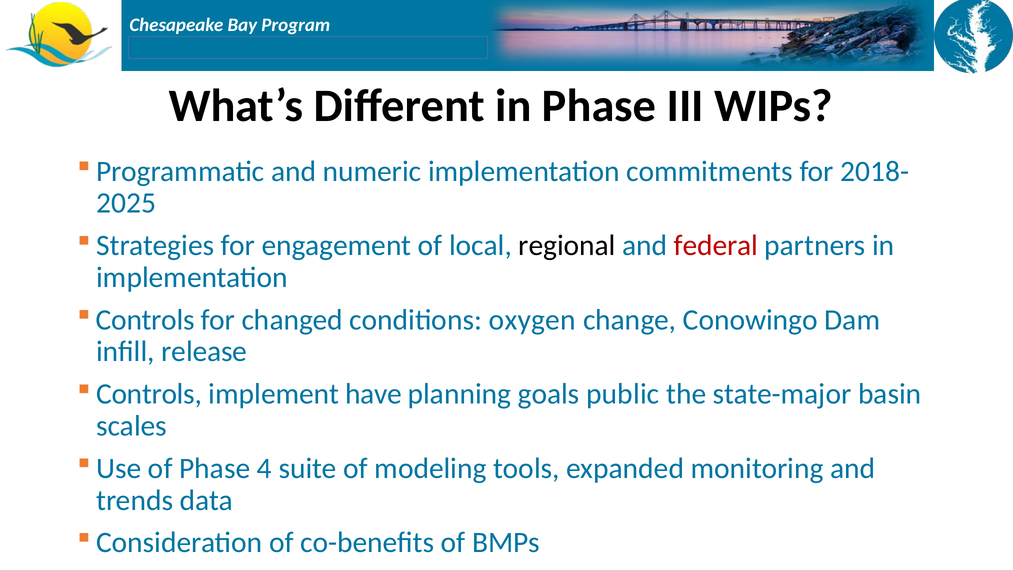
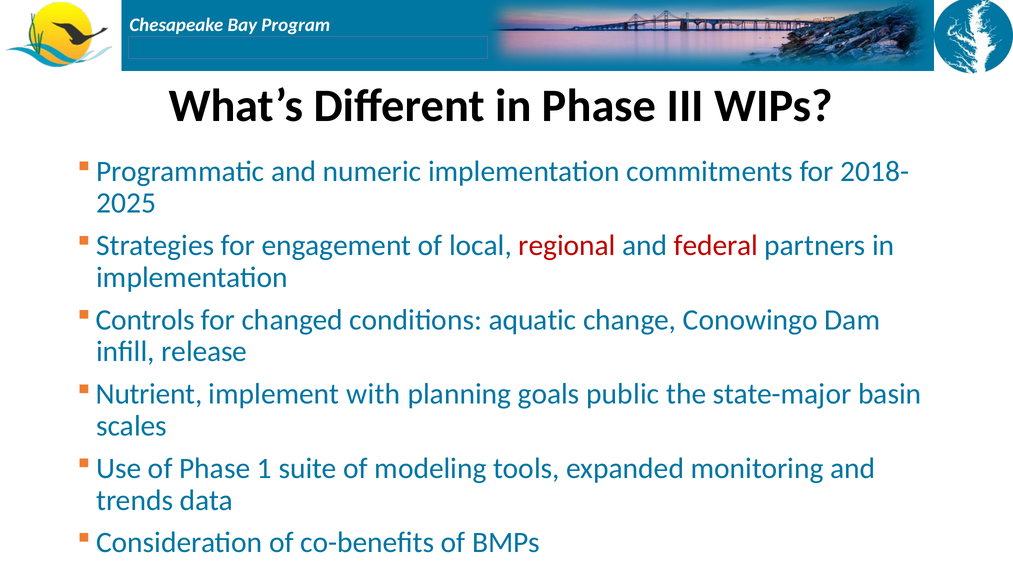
regional colour: black -> red
oxygen: oxygen -> aquatic
Controls at (149, 394): Controls -> Nutrient
have: have -> with
4: 4 -> 1
